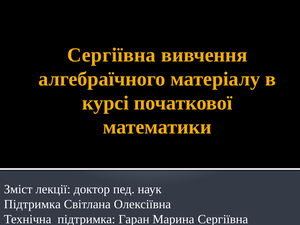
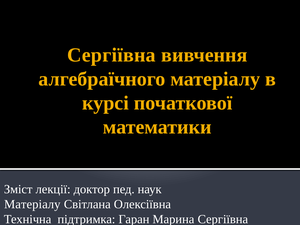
Підтримка at (32, 204): Підтримка -> Матеріалу
